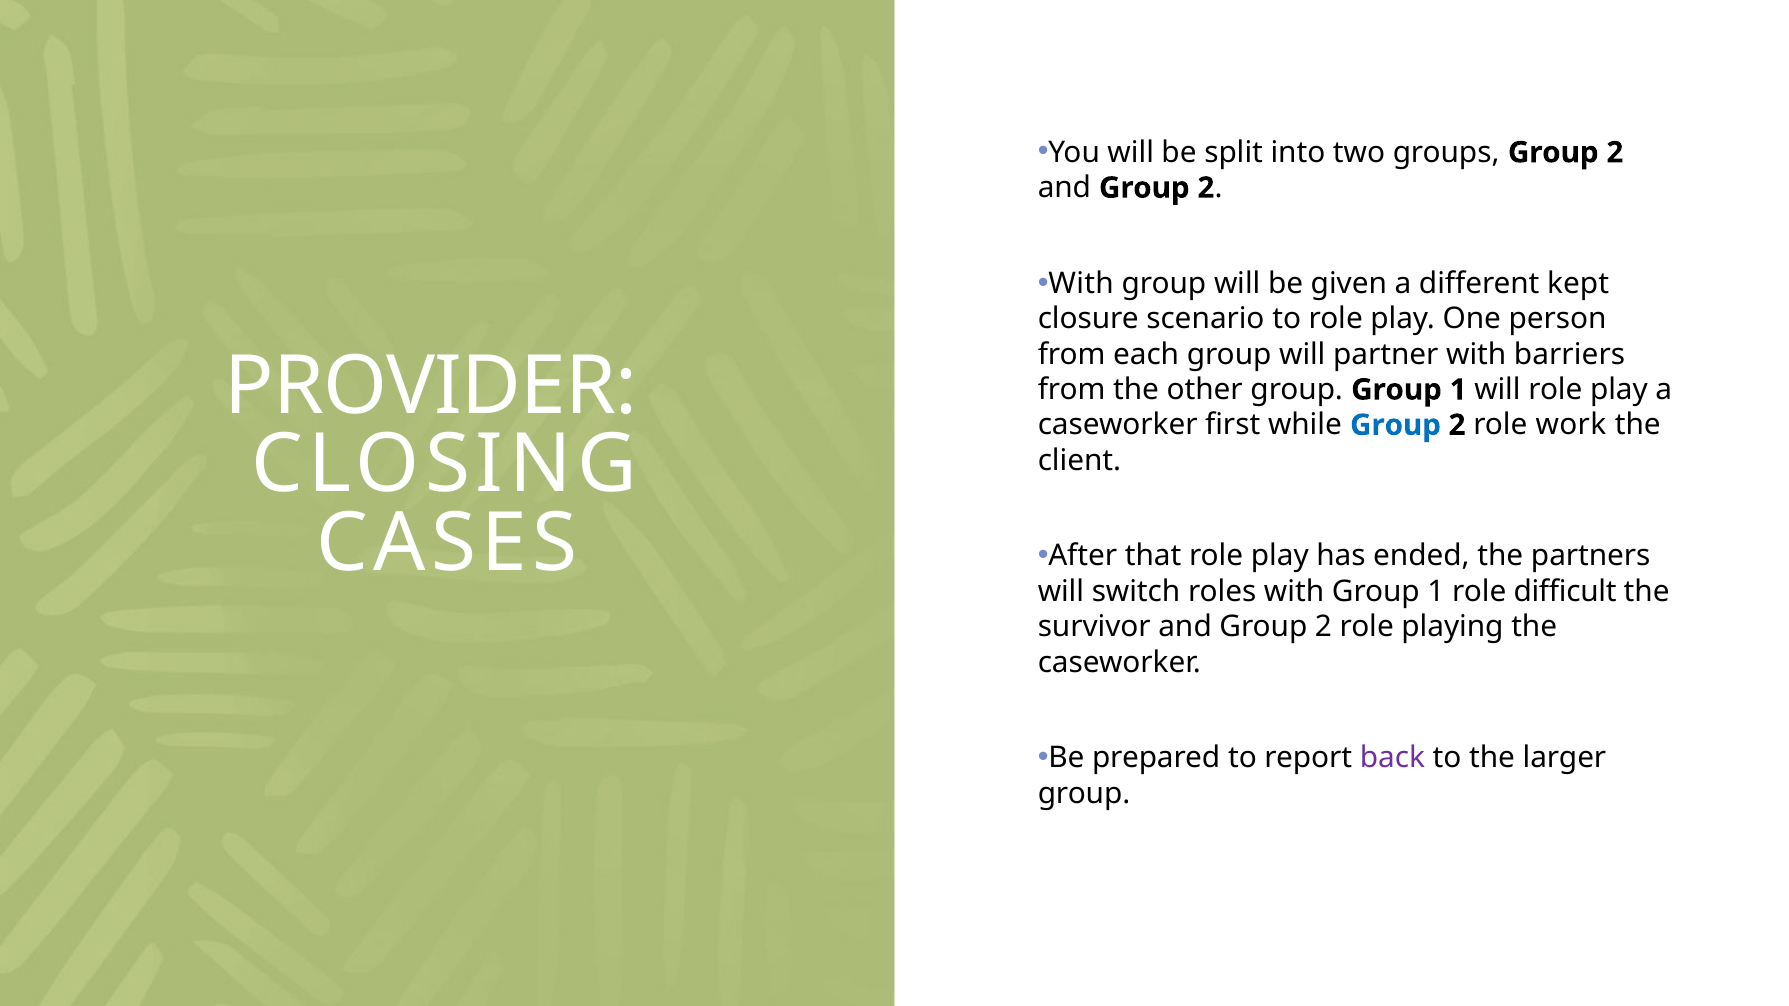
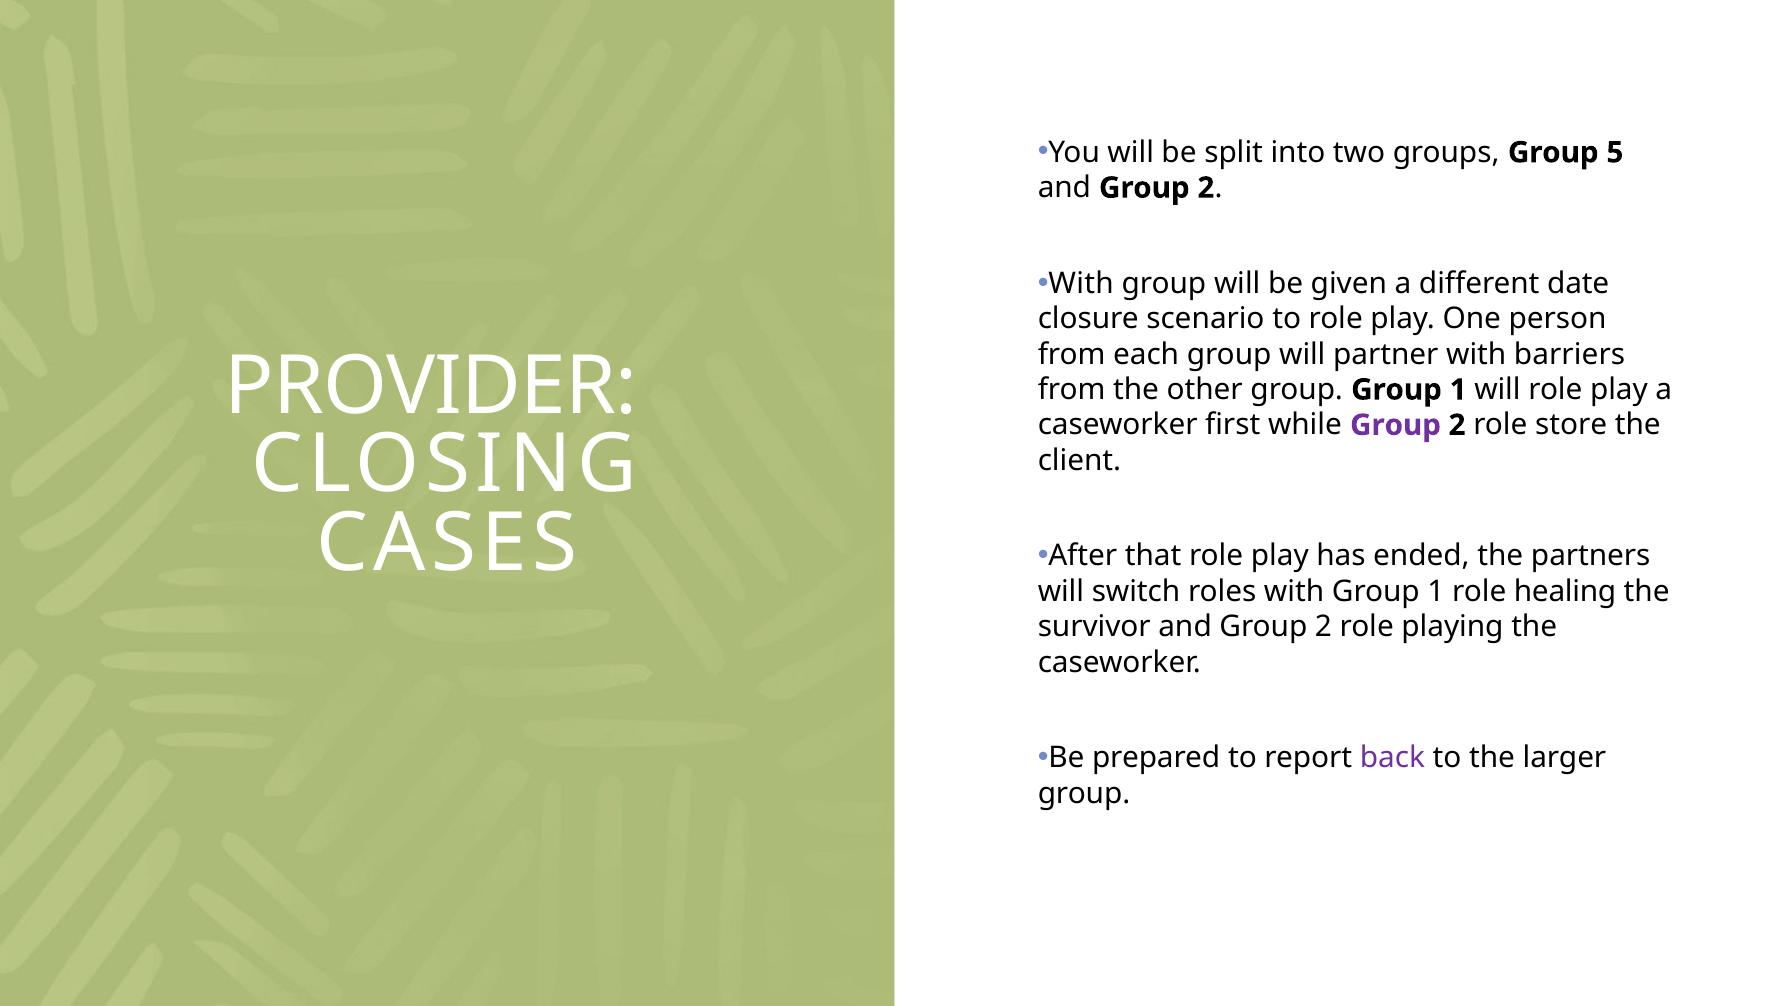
groups Group 2: 2 -> 5
kept: kept -> date
Group at (1396, 425) colour: blue -> purple
work: work -> store
difficult: difficult -> healing
